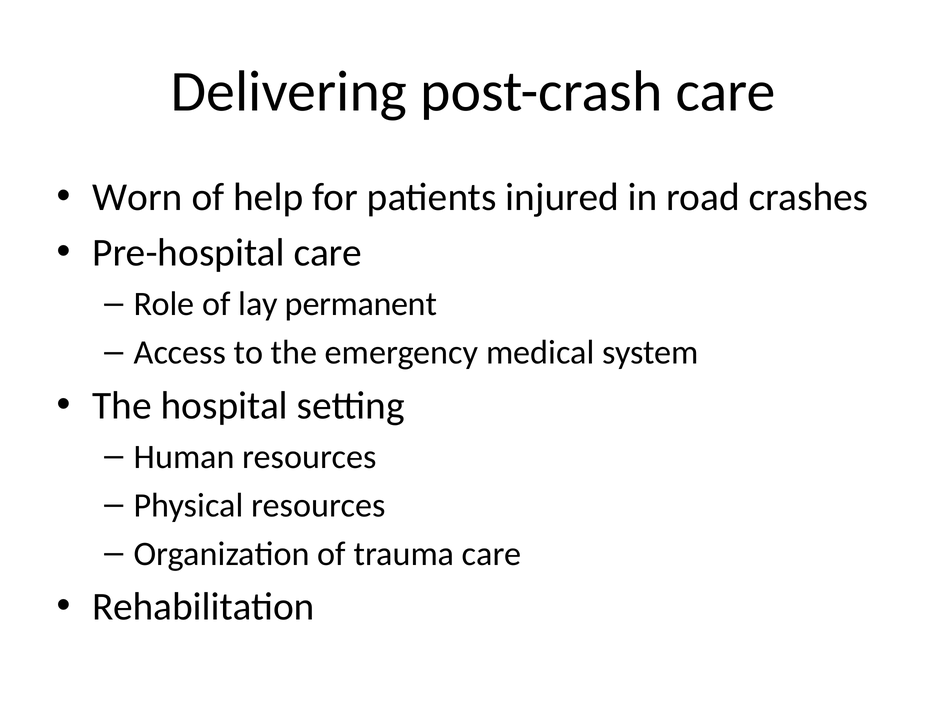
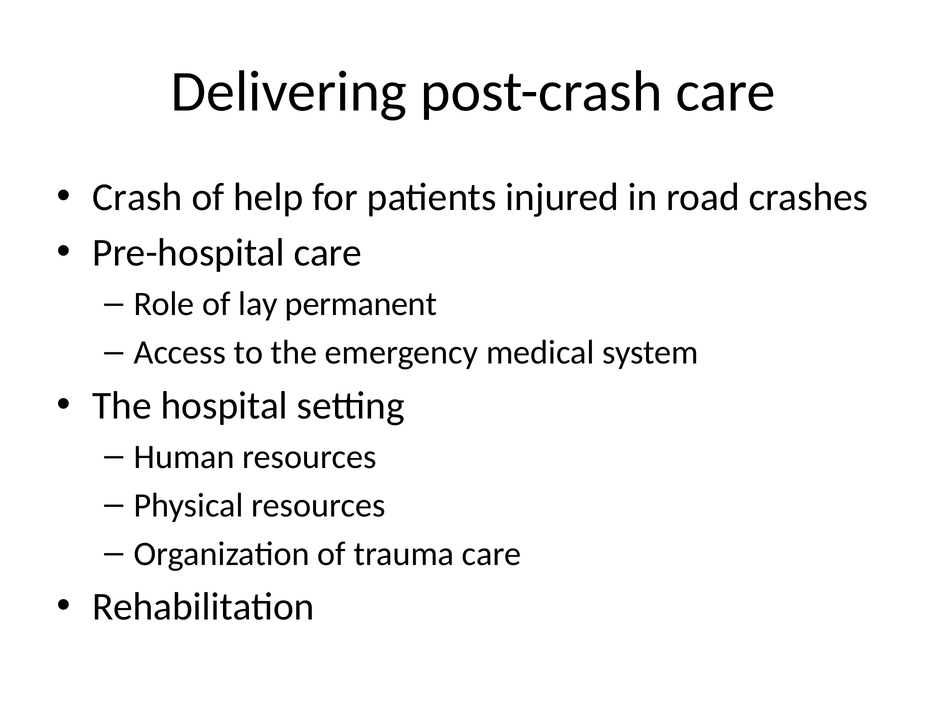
Worn: Worn -> Crash
